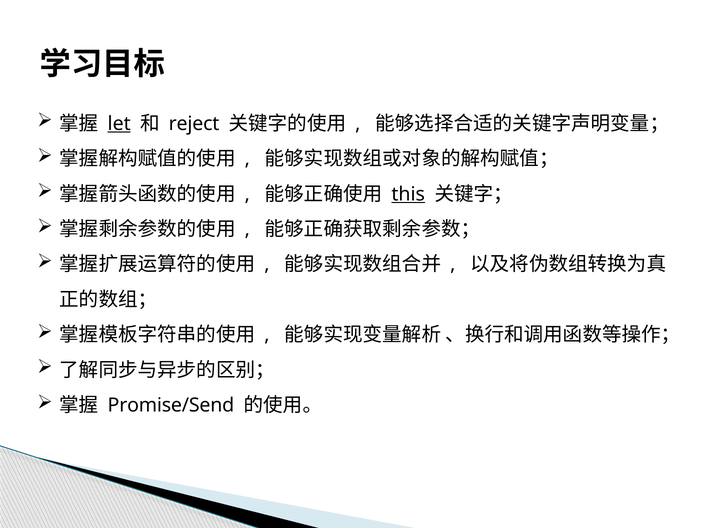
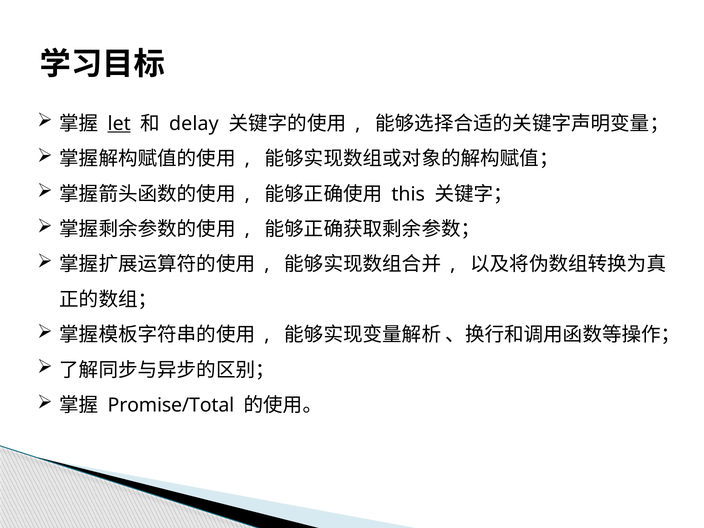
reject: reject -> delay
this underline: present -> none
Promise/Send: Promise/Send -> Promise/Total
